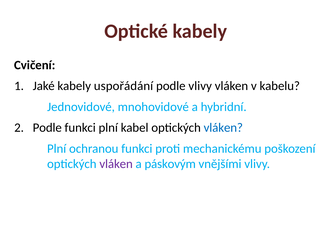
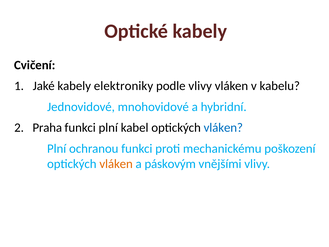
uspořádání: uspořádání -> elektroniky
Podle at (47, 128): Podle -> Praha
vláken at (116, 164) colour: purple -> orange
